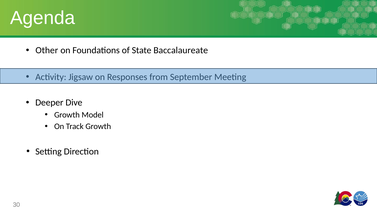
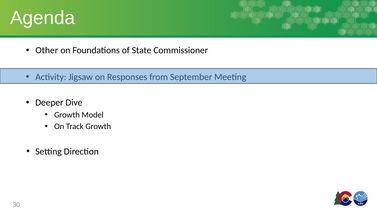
Baccalaureate: Baccalaureate -> Commissioner
